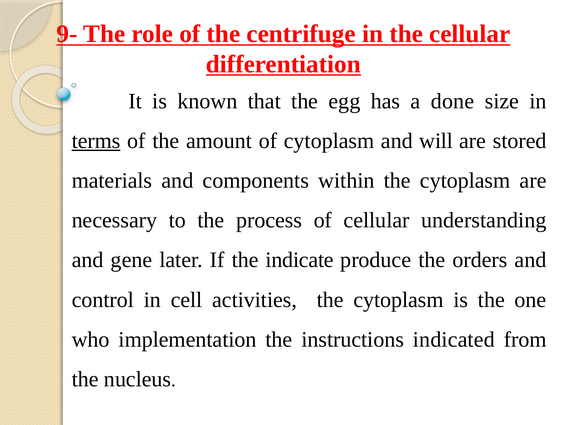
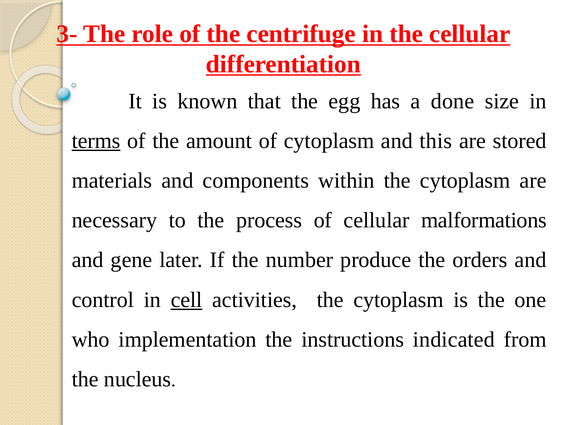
9-: 9- -> 3-
will: will -> this
understanding: understanding -> malformations
indicate: indicate -> number
cell underline: none -> present
